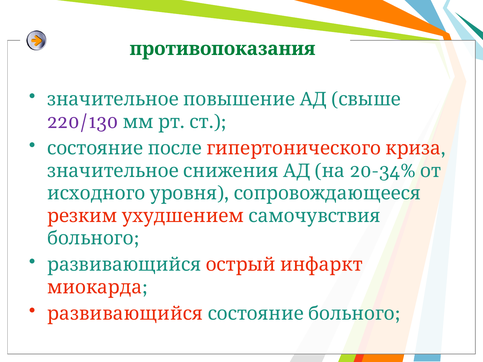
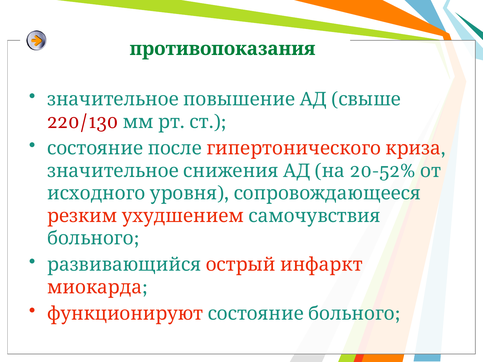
220/130 colour: purple -> red
20-34%: 20-34% -> 20-52%
развивающийся at (125, 314): развивающийся -> функционируют
